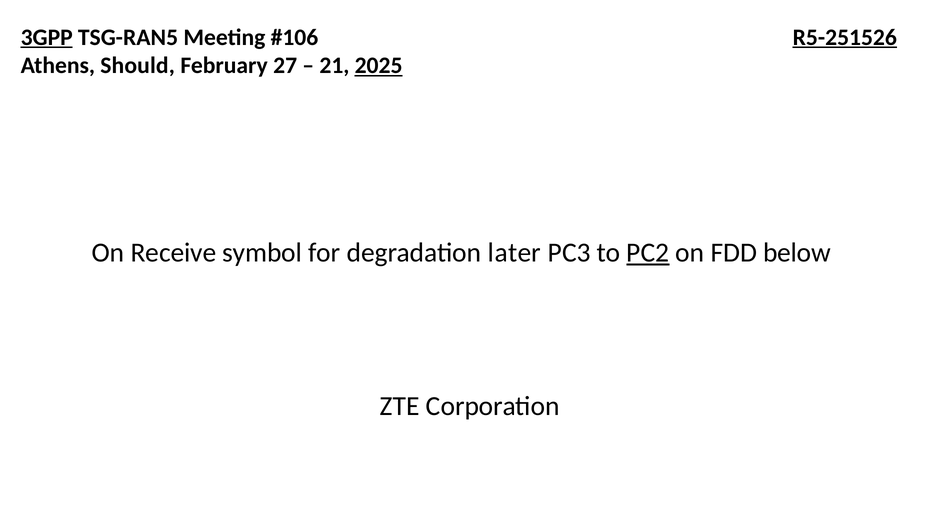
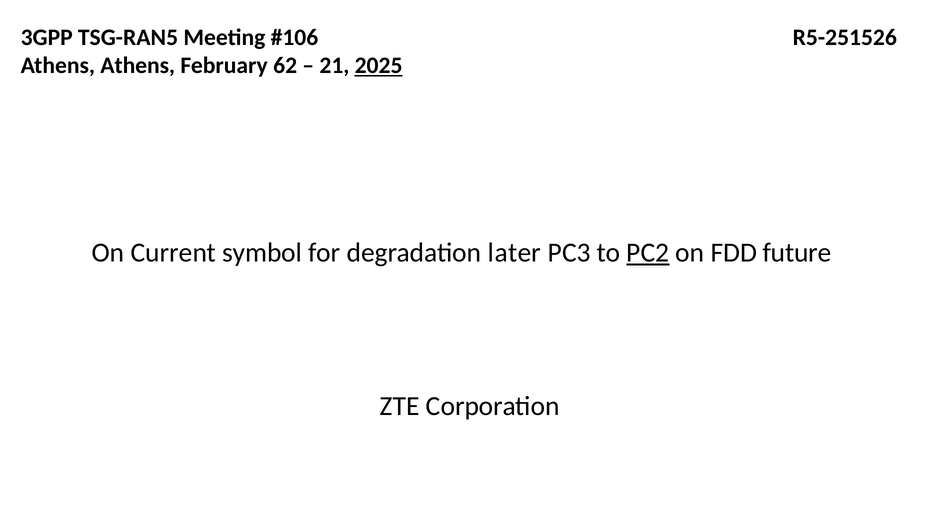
3GPP underline: present -> none
R5-251526 underline: present -> none
Athens Should: Should -> Athens
27: 27 -> 62
Receive: Receive -> Current
below: below -> future
